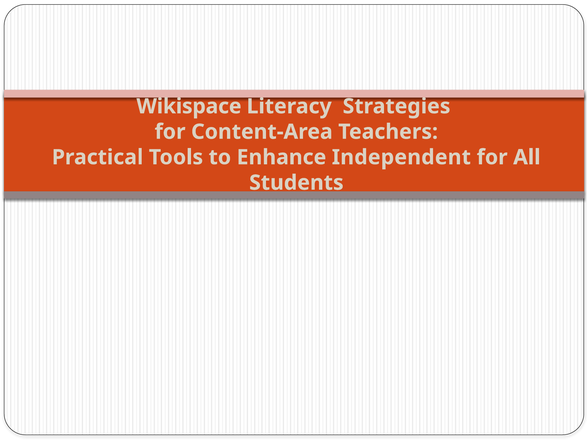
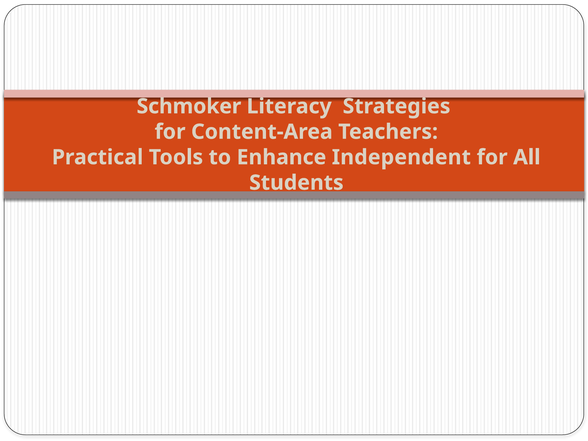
Wikispace: Wikispace -> Schmoker
